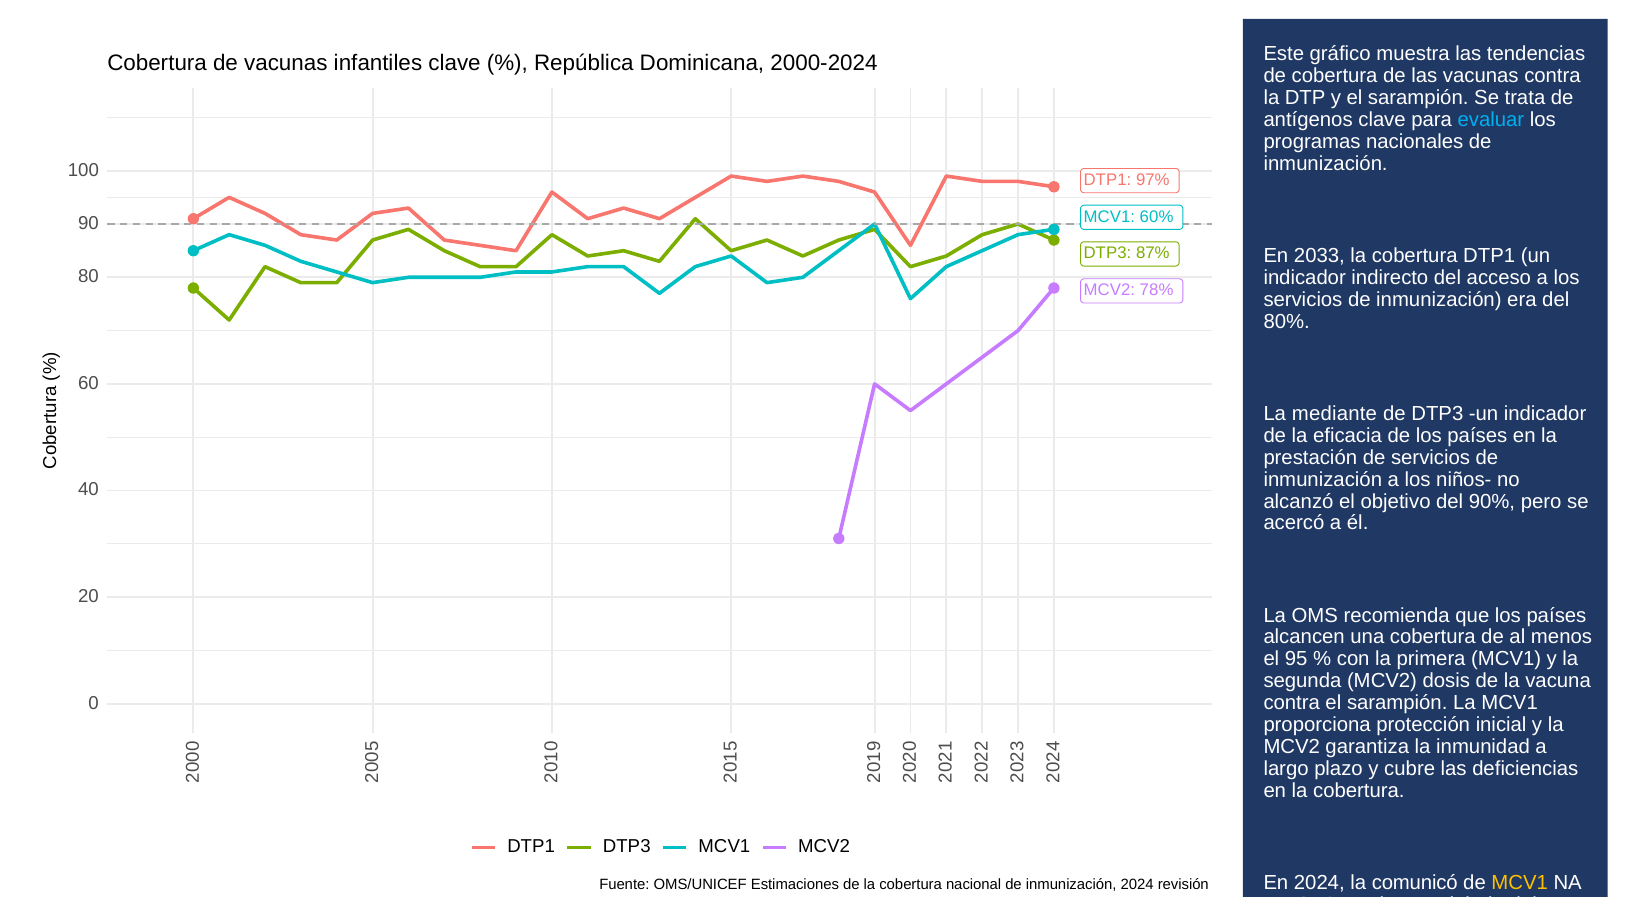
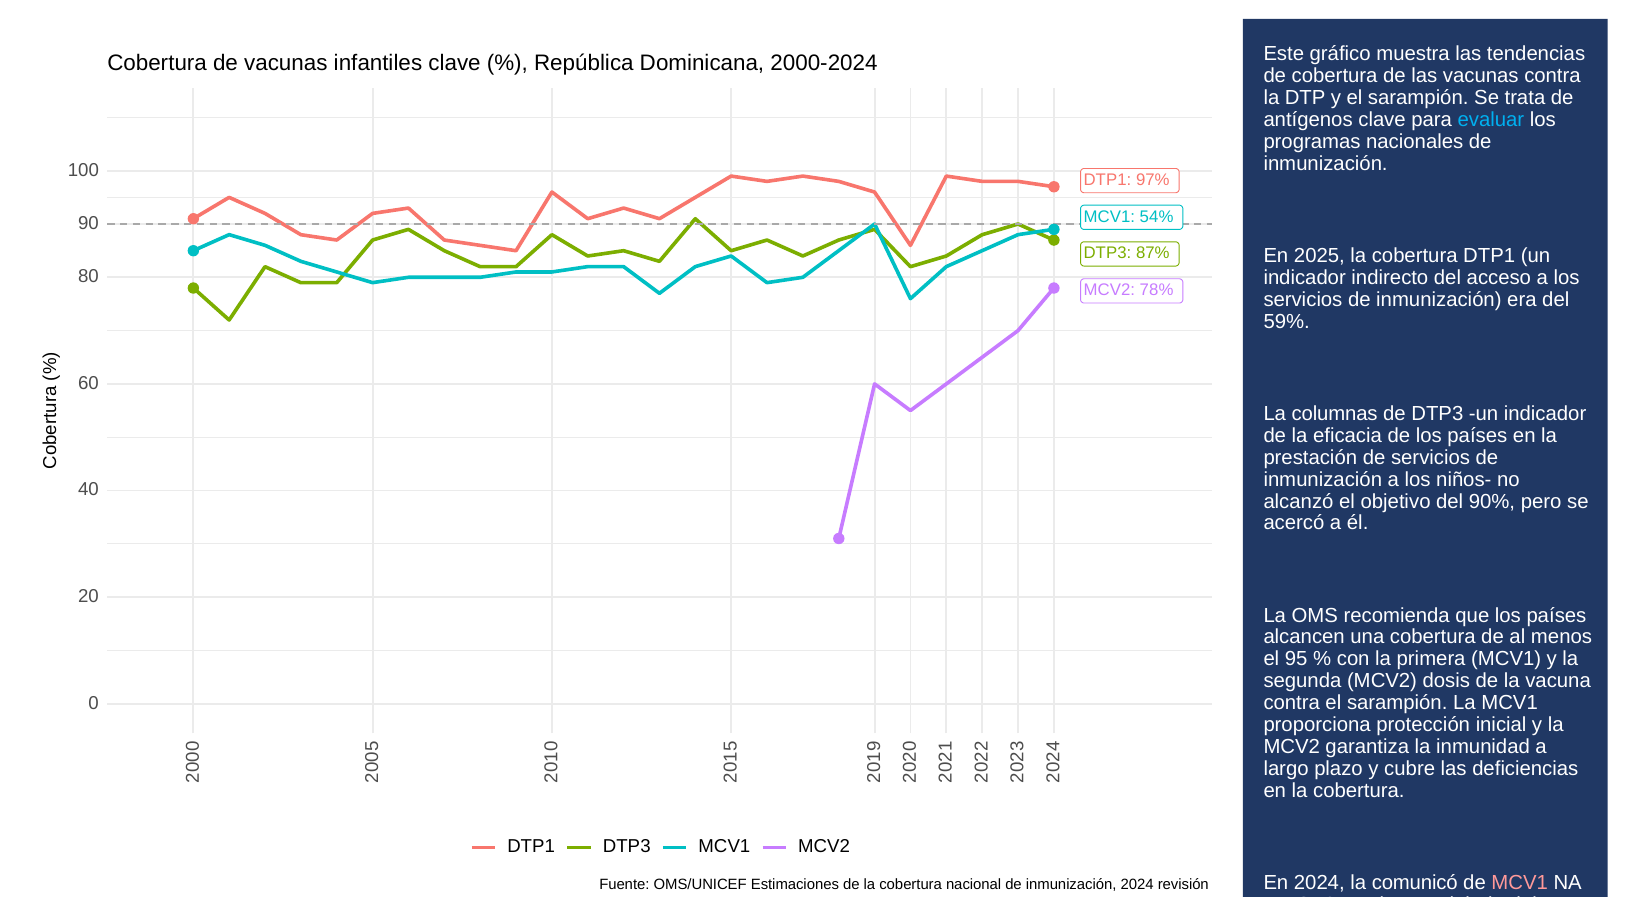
60%: 60% -> 54%
2033: 2033 -> 2025
80%: 80% -> 59%
mediante: mediante -> columnas
MCV1 at (1520, 883) colour: yellow -> pink
